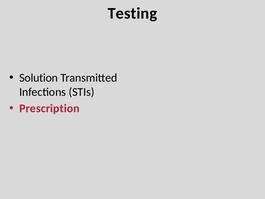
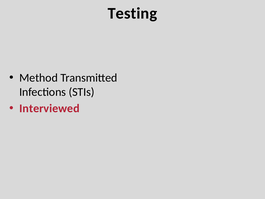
Solution: Solution -> Method
Prescription: Prescription -> Interviewed
